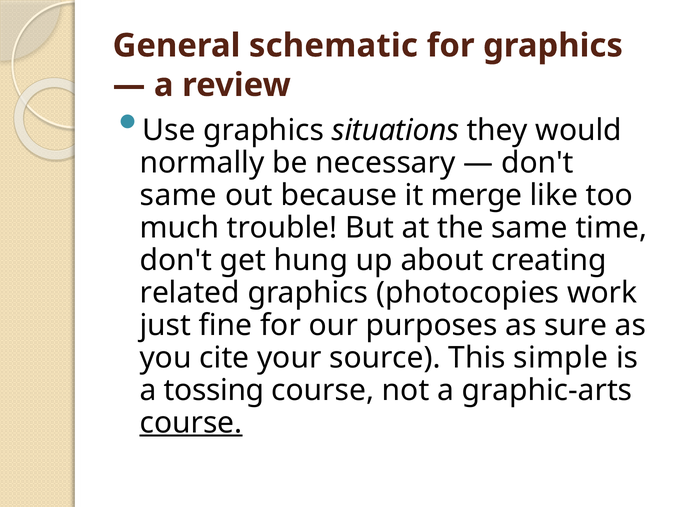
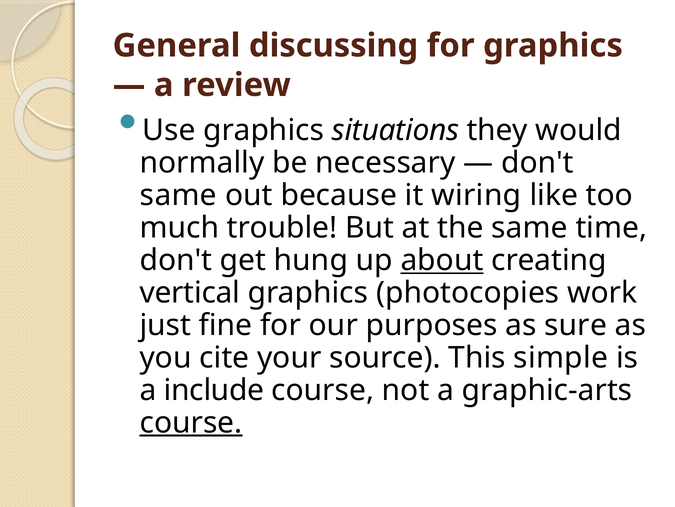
schematic: schematic -> discussing
merge: merge -> wiring
about underline: none -> present
related: related -> vertical
tossing: tossing -> include
